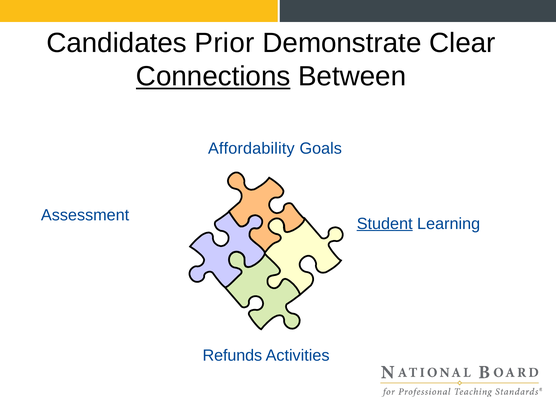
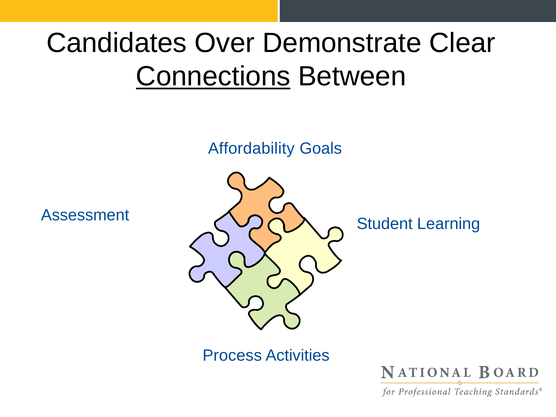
Prior: Prior -> Over
Student underline: present -> none
Refunds: Refunds -> Process
